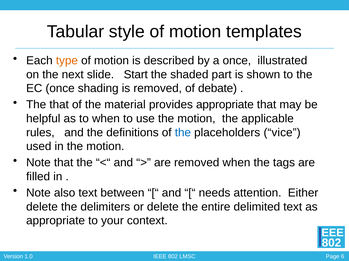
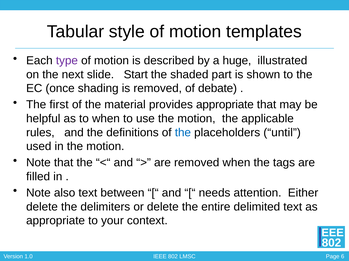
type colour: orange -> purple
a once: once -> huge
The that: that -> first
vice: vice -> until
